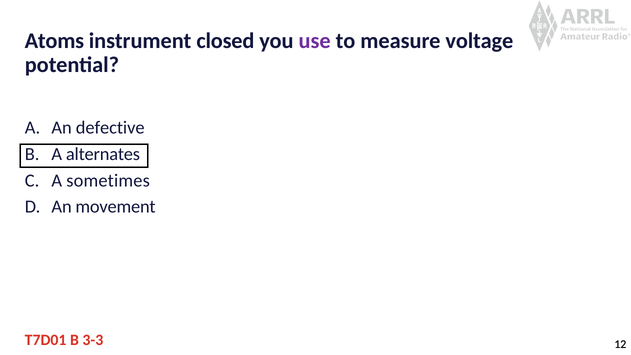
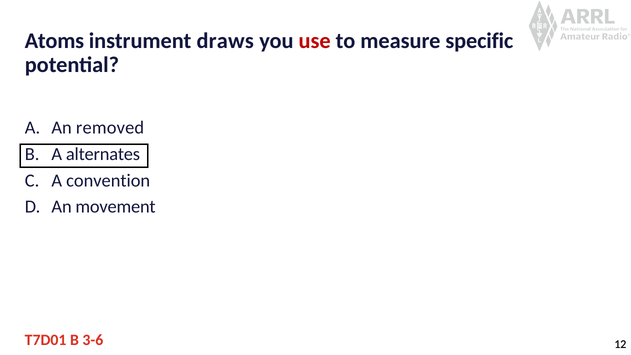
closed: closed -> draws
use colour: purple -> red
voltage: voltage -> specific
defective: defective -> removed
sometimes: sometimes -> convention
3-3: 3-3 -> 3-6
